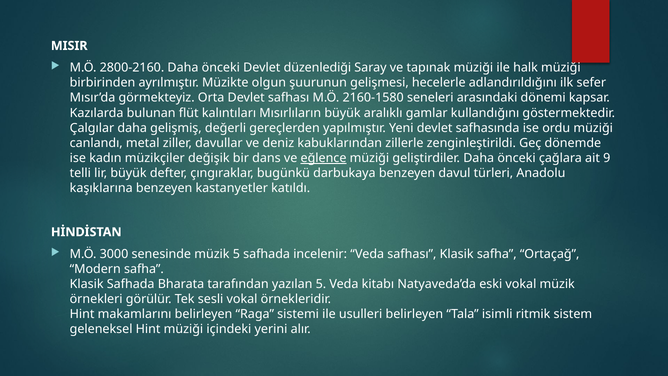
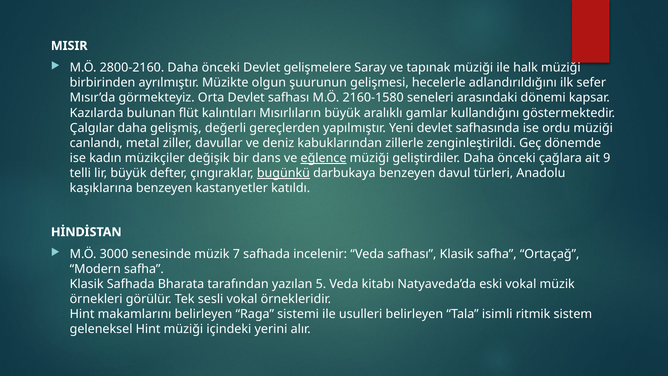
düzenlediği: düzenlediği -> gelişmelere
bugünkü underline: none -> present
müzik 5: 5 -> 7
